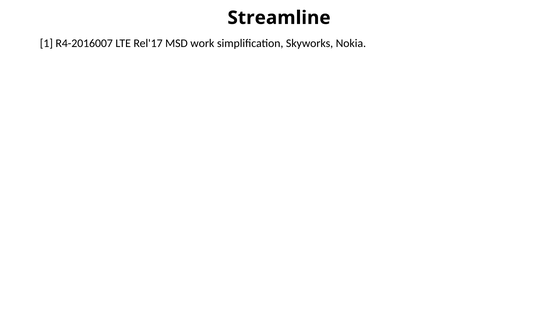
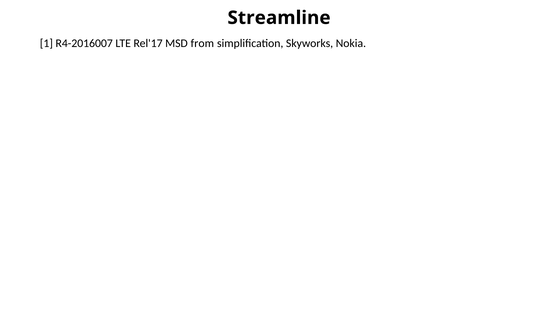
work: work -> from
